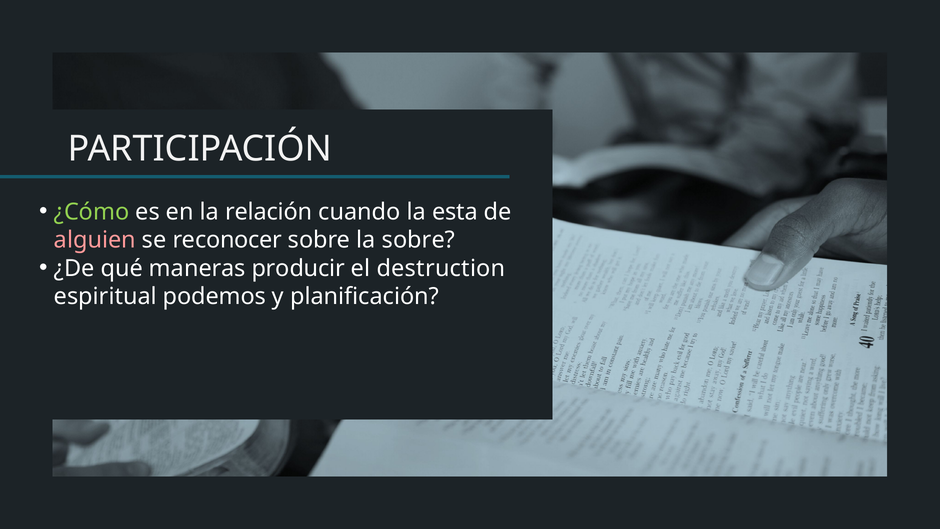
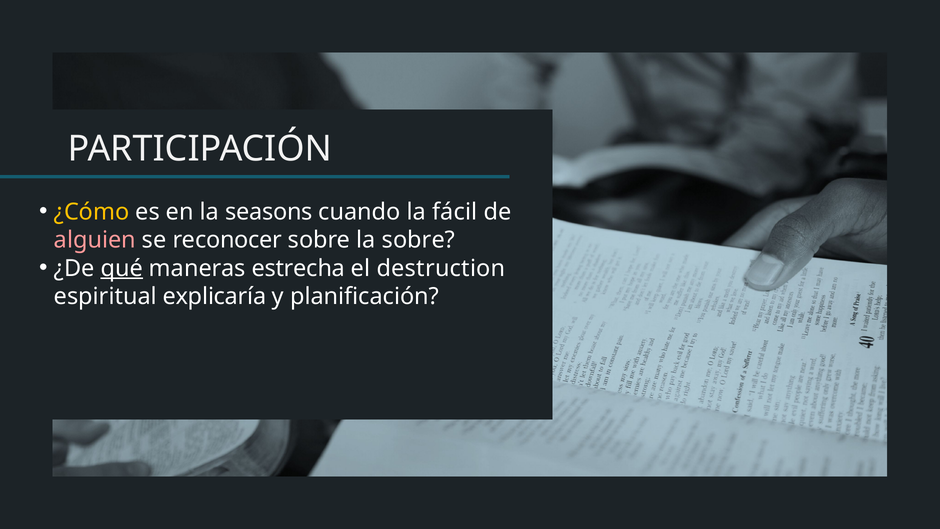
¿Cómo colour: light green -> yellow
relación: relación -> seasons
esta: esta -> fácil
qué underline: none -> present
producir: producir -> estrecha
podemos: podemos -> explicaría
